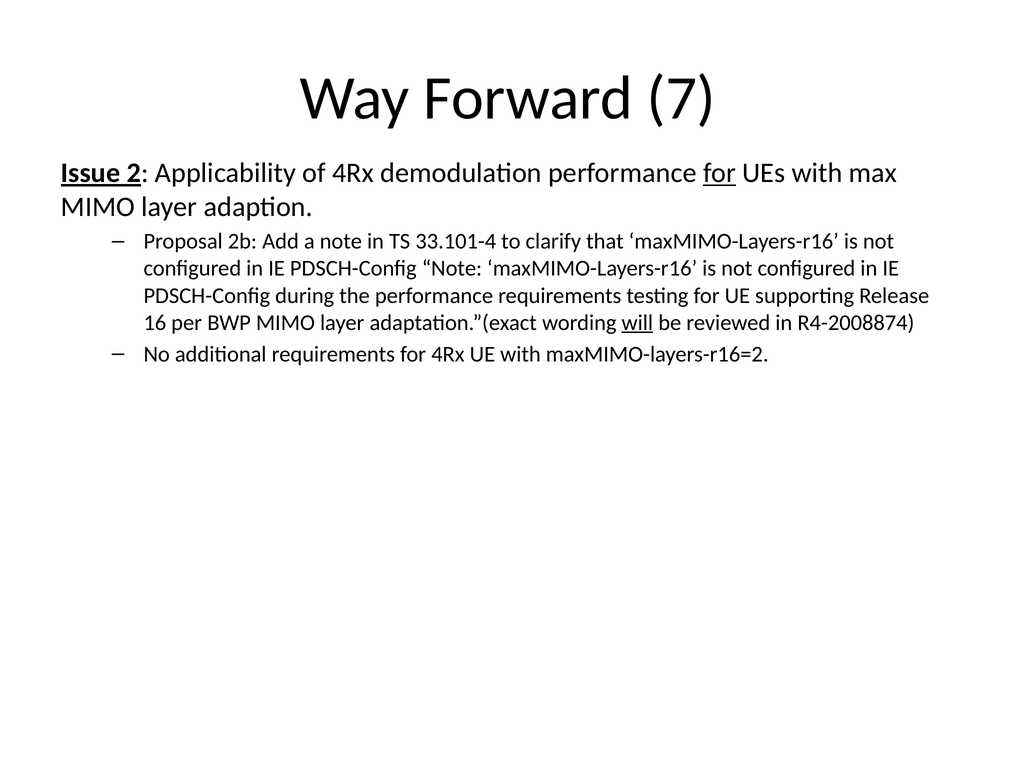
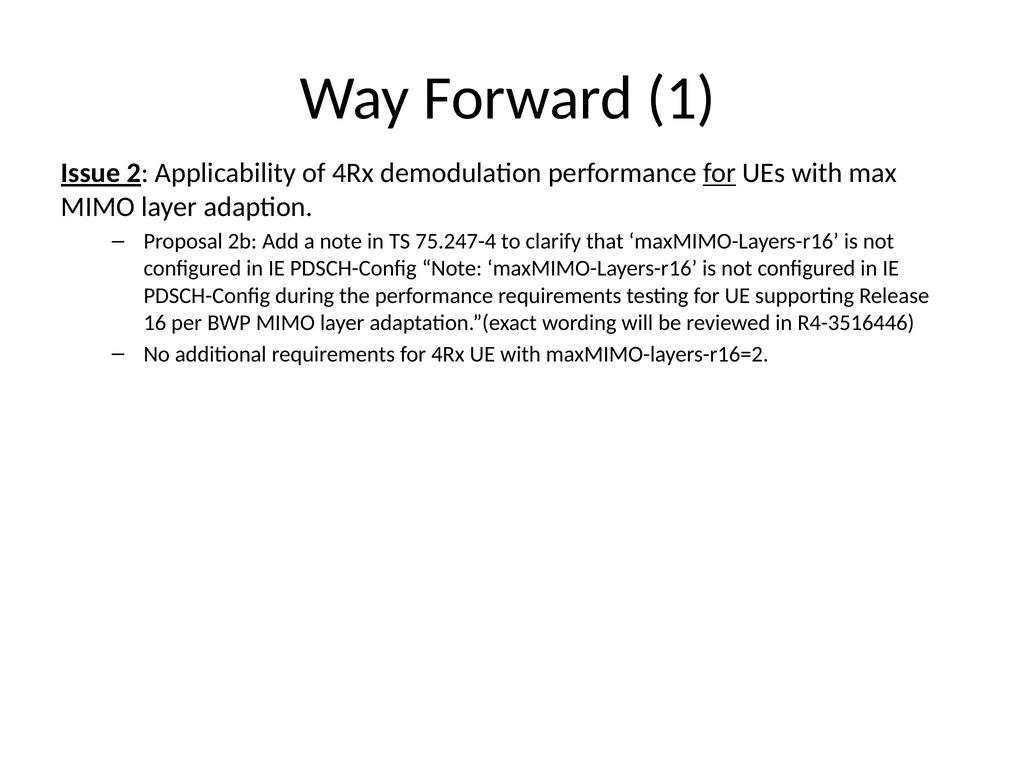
7: 7 -> 1
33.101-4: 33.101-4 -> 75.247-4
will underline: present -> none
R4-2008874: R4-2008874 -> R4-3516446
